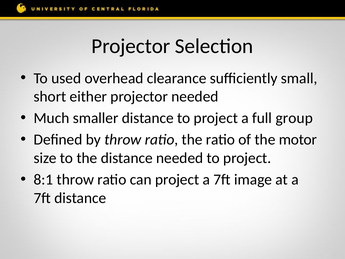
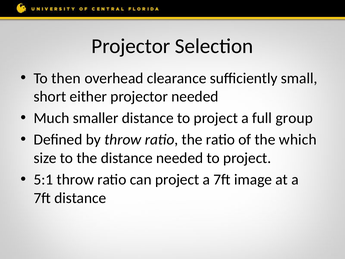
used: used -> then
motor: motor -> which
8:1: 8:1 -> 5:1
